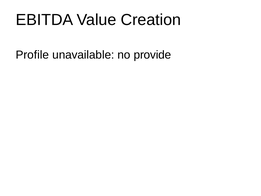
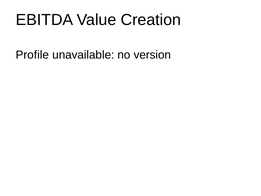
provide: provide -> version
